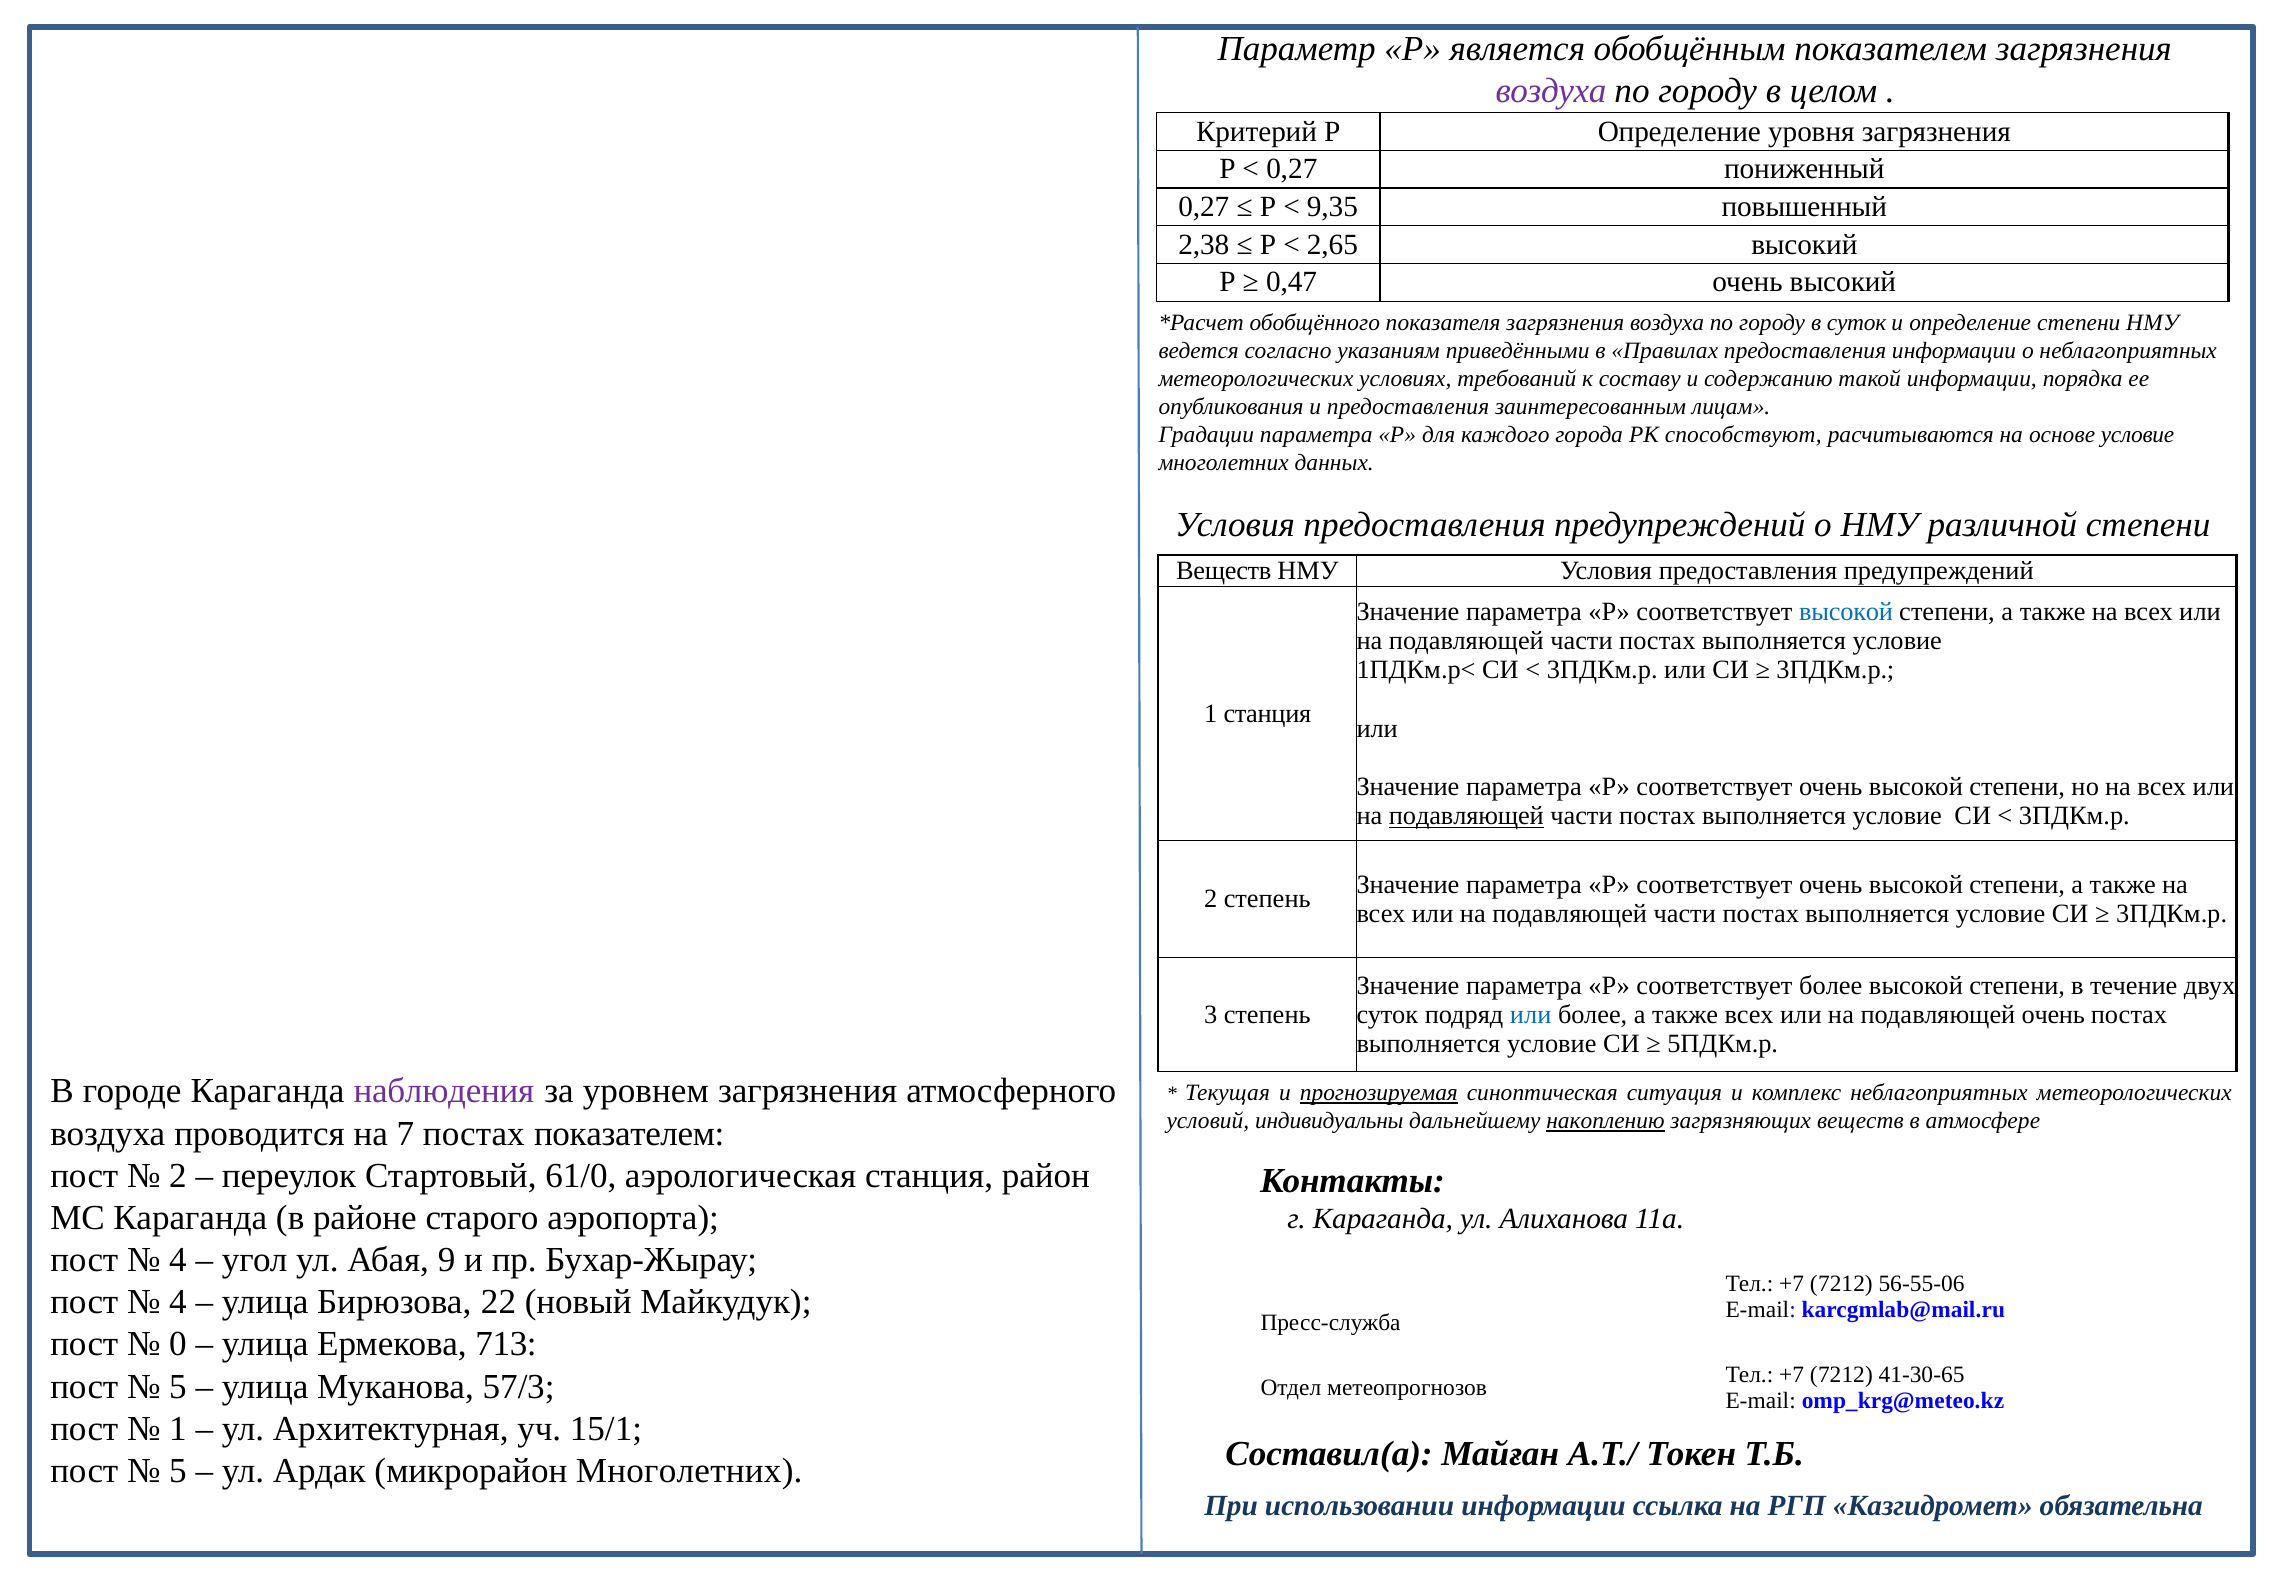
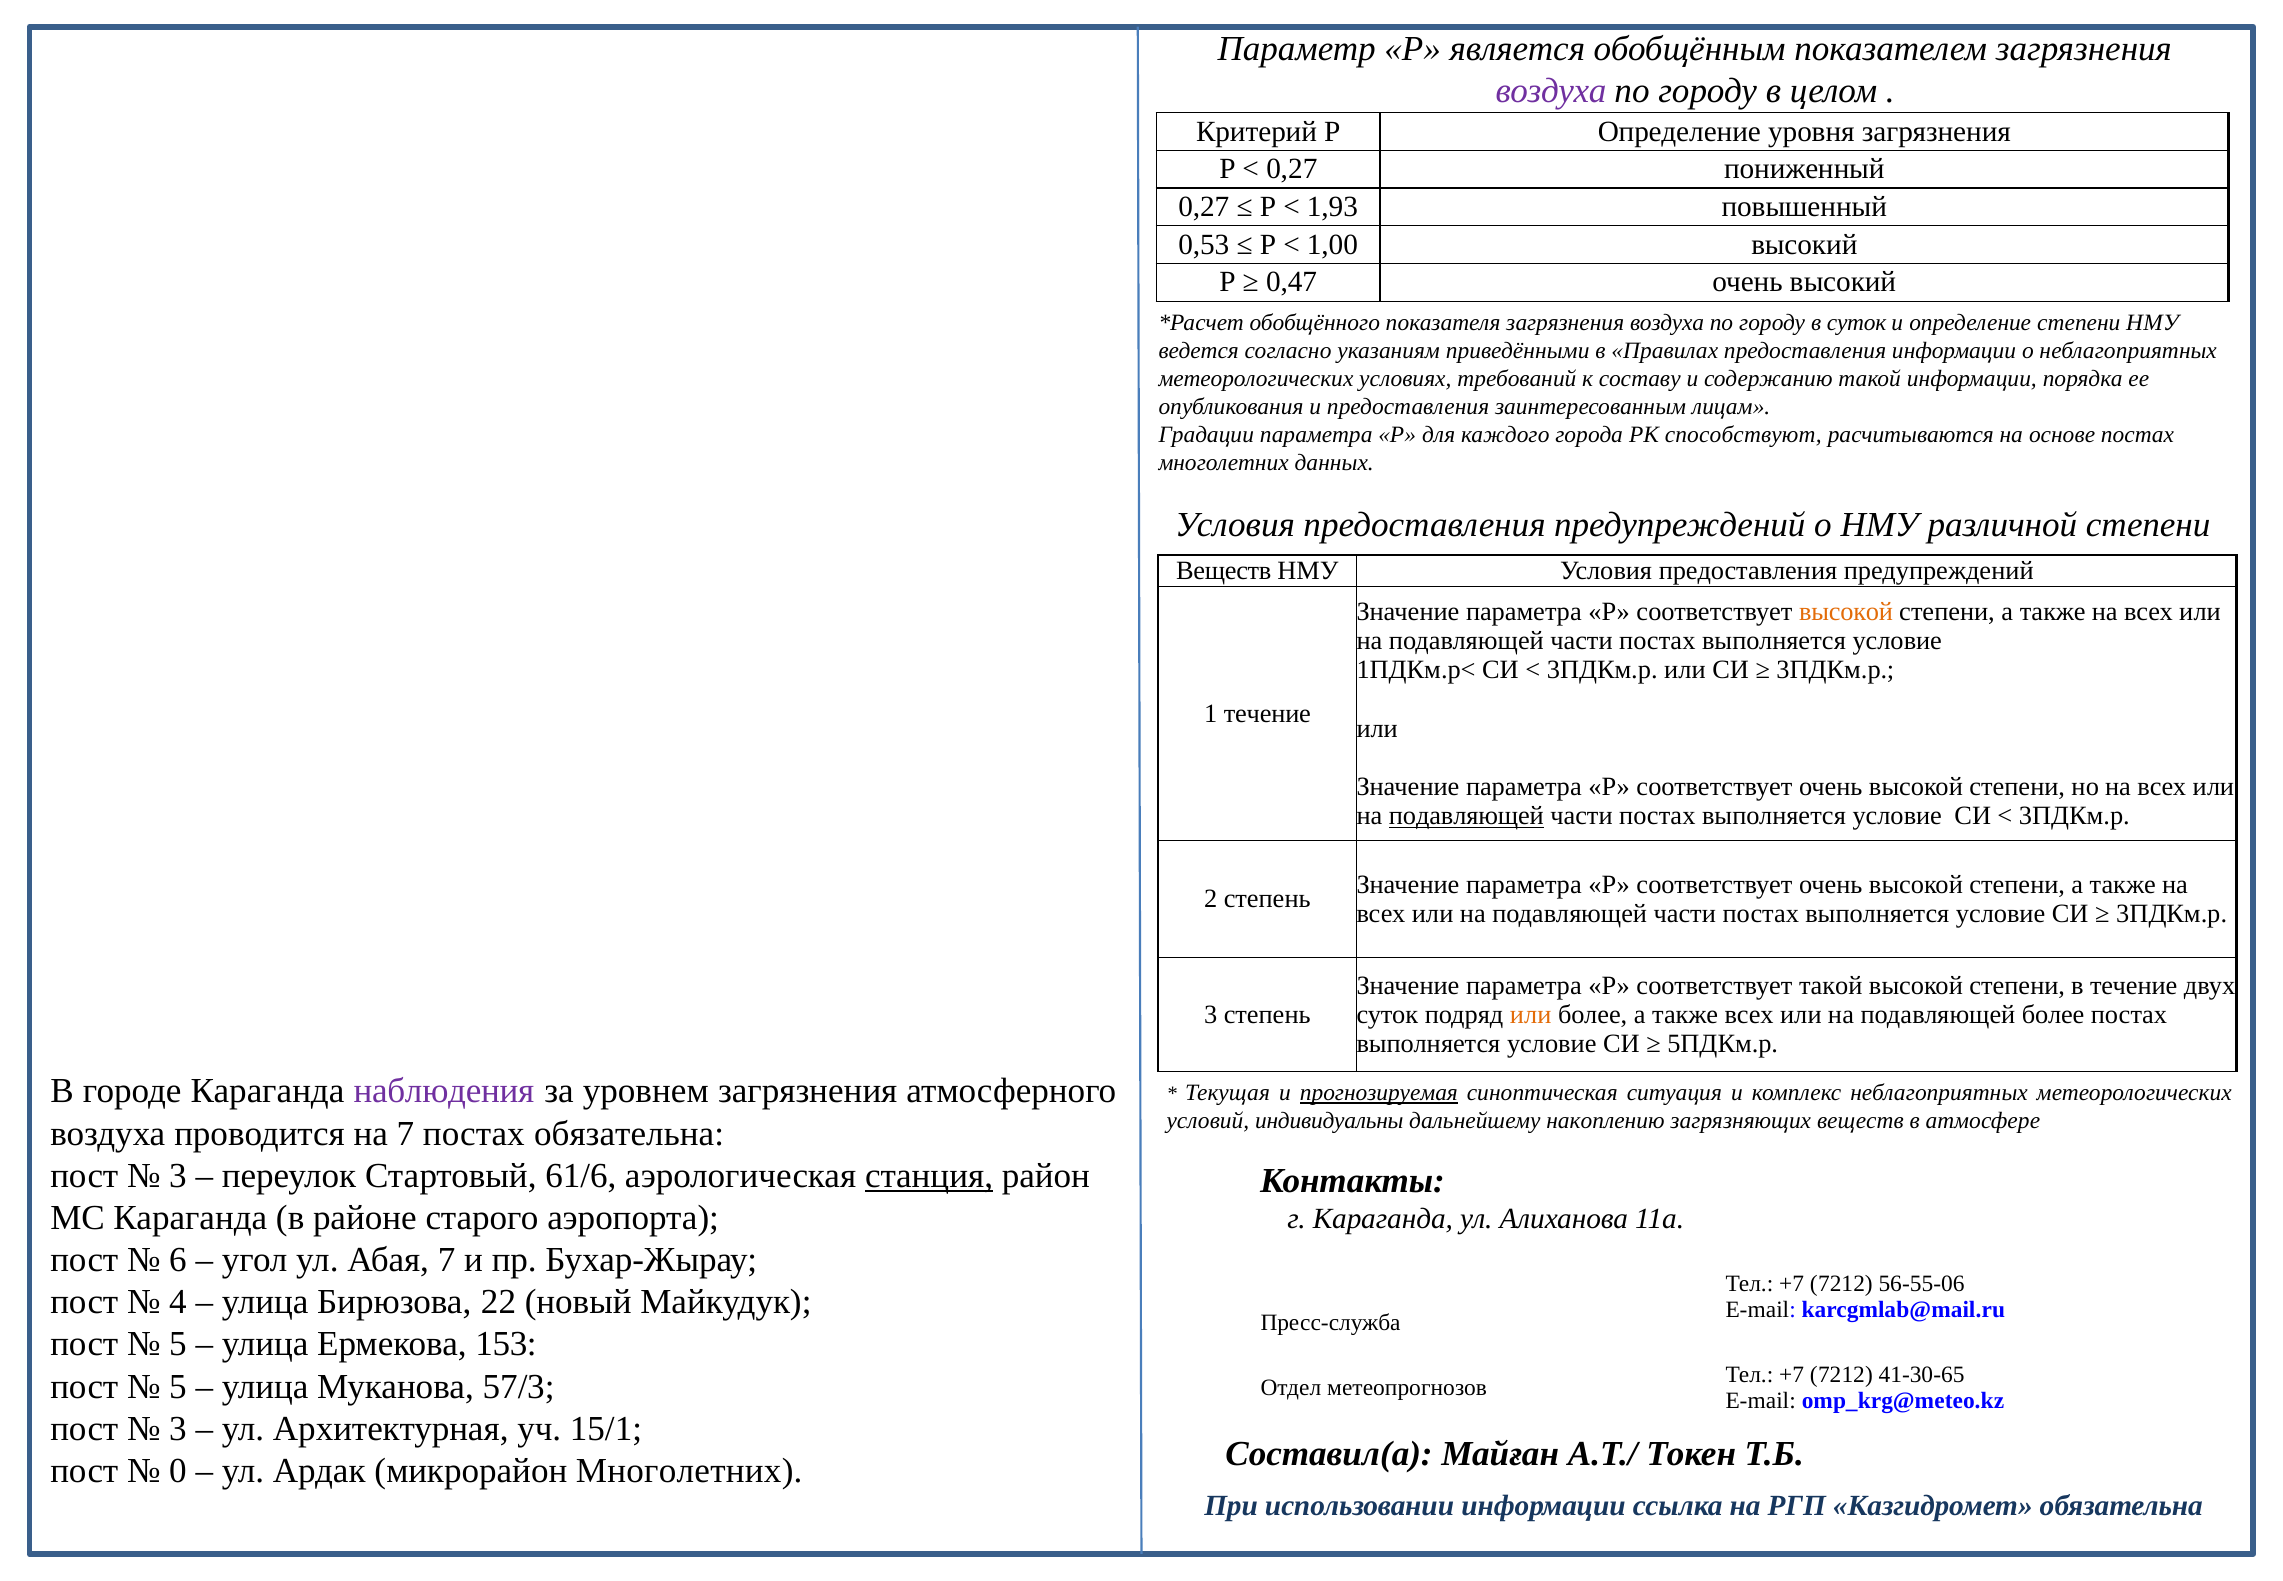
9,35: 9,35 -> 1,93
2,38: 2,38 -> 0,53
2,65: 2,65 -> 1,00
основе условие: условие -> постах
высокой at (1846, 611) colour: blue -> orange
1 станция: станция -> течение
соответствует более: более -> такой
или at (1531, 1014) colour: blue -> orange
подавляющей очень: очень -> более
накоплению underline: present -> none
постах показателем: показателем -> обязательна
2 at (178, 1175): 2 -> 3
61/0: 61/0 -> 61/6
станция at (929, 1175) underline: none -> present
4 at (178, 1260): 4 -> 6
Абая 9: 9 -> 7
0 at (178, 1344): 0 -> 5
713: 713 -> 153
1 at (178, 1428): 1 -> 3
5 at (178, 1470): 5 -> 0
